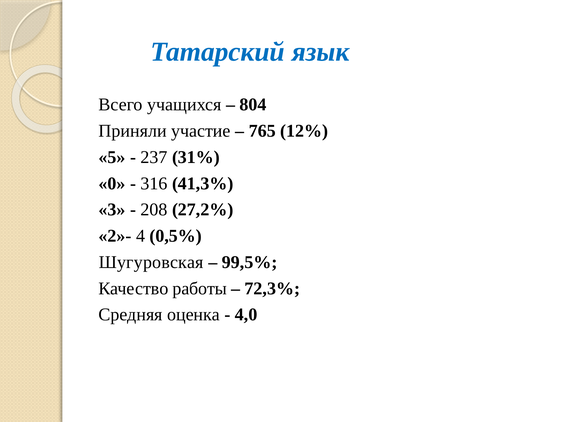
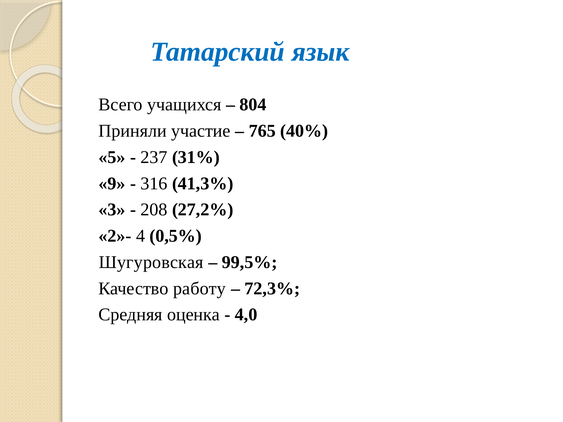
12%: 12% -> 40%
0: 0 -> 9
работы: работы -> работу
